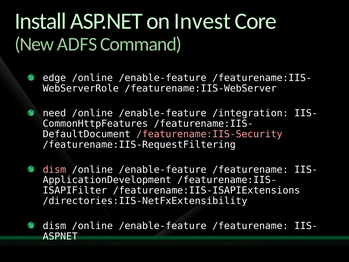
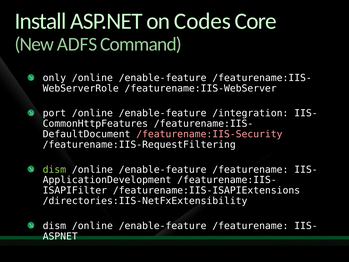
Invest: Invest -> Codes
edge: edge -> only
need: need -> port
dism at (54, 169) colour: pink -> light green
